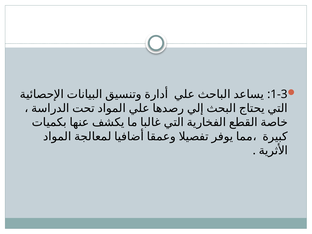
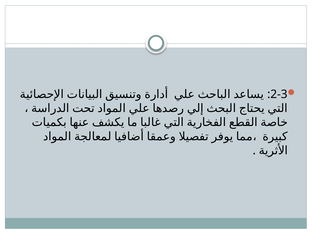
1-3: 1-3 -> 2-3
